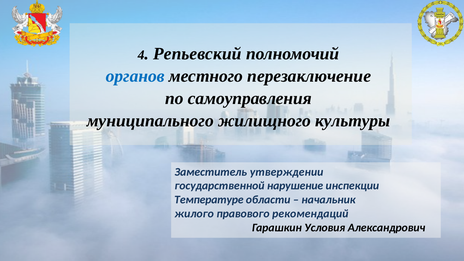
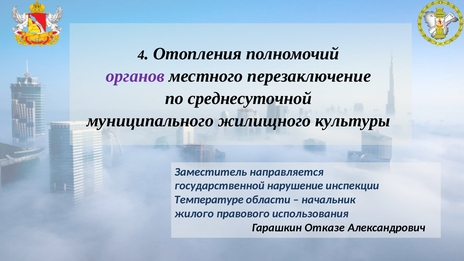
Репьевский: Репьевский -> Отопления
органов colour: blue -> purple
самоуправления: самоуправления -> среднесуточной
утверждении: утверждении -> направляется
рекомендаций: рекомендаций -> использования
Условия: Условия -> Отказе
